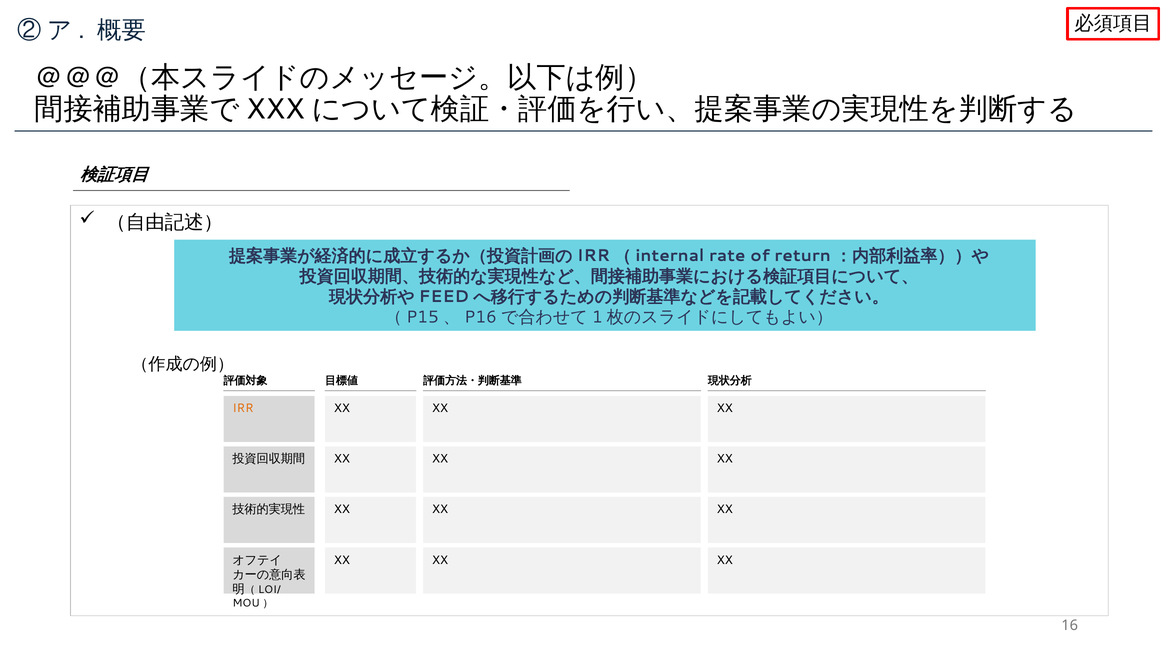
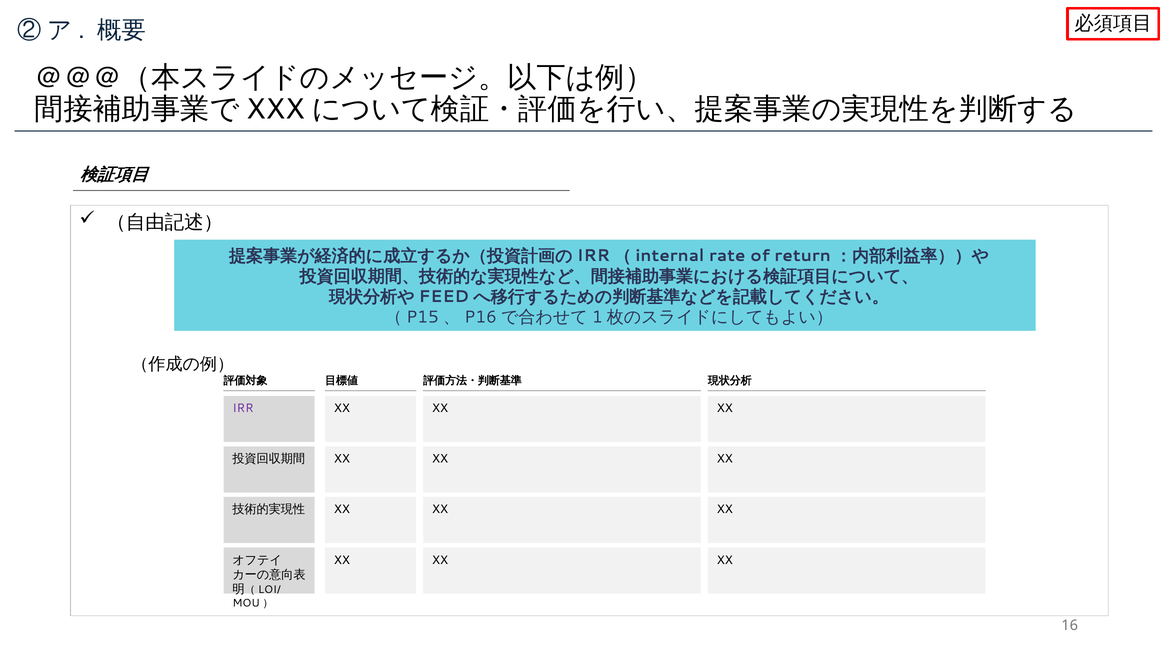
IRR colour: orange -> purple
